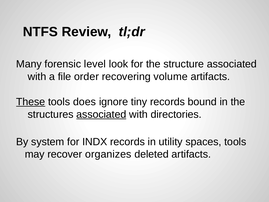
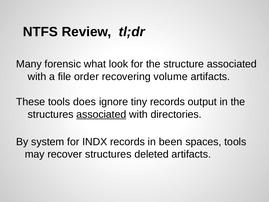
level: level -> what
These underline: present -> none
bound: bound -> output
utility: utility -> been
recover organizes: organizes -> structures
